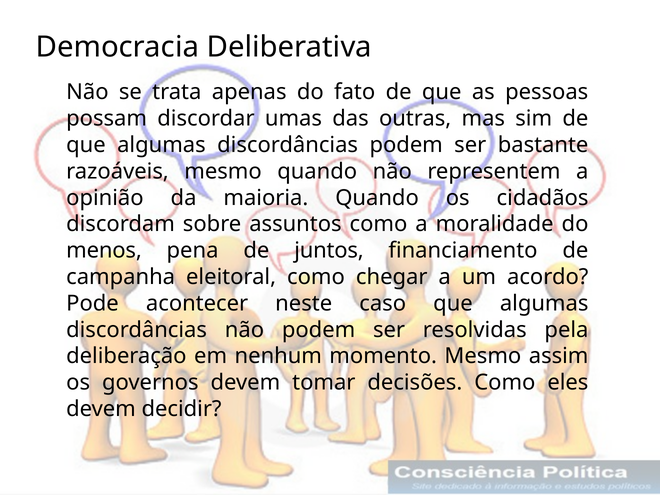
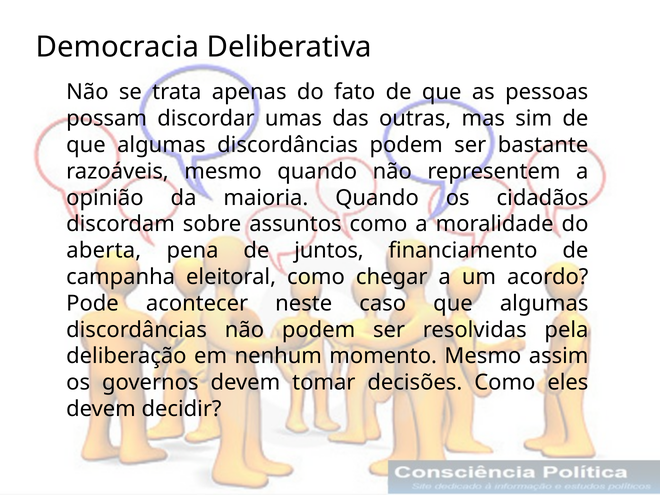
menos: menos -> aberta
